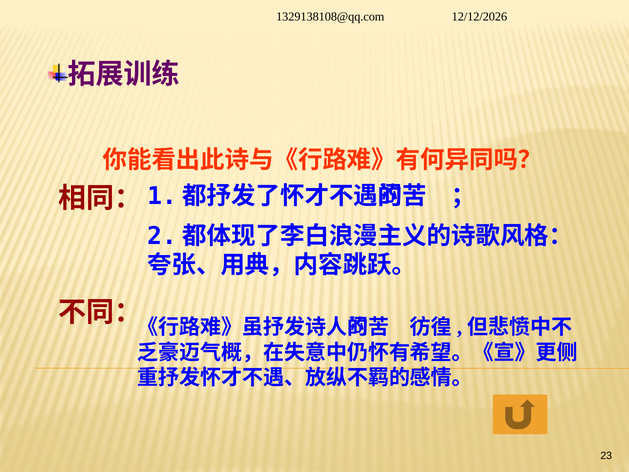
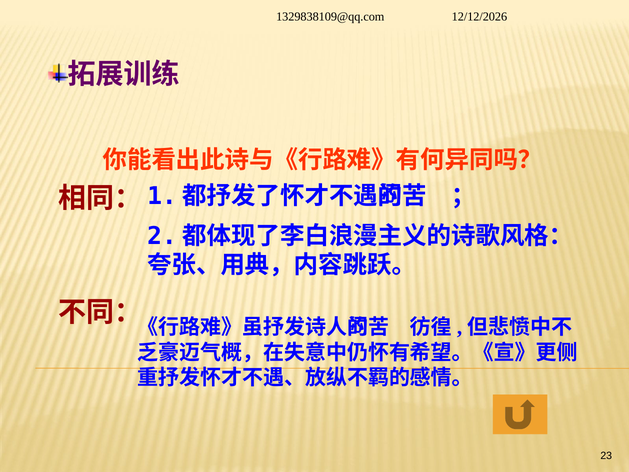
1329138108@qq.com: 1329138108@qq.com -> 1329838109@qq.com
